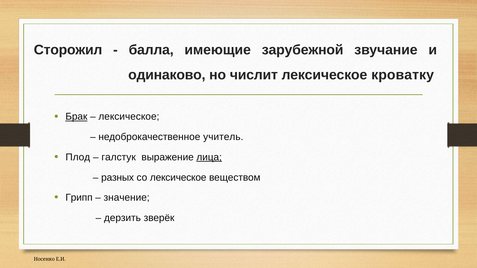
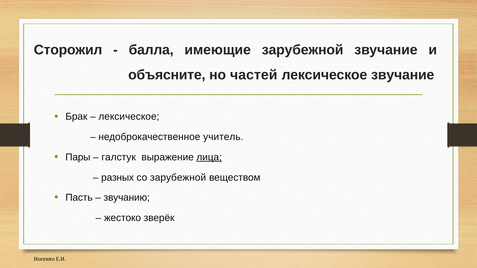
одинаково: одинаково -> объясните
числит: числит -> частей
лексическое кроватку: кроватку -> звучание
Брак underline: present -> none
Плод: Плод -> Пары
со лексическое: лексическое -> зарубежной
Грипп: Грипп -> Пасть
значение: значение -> звучанию
дерзить: дерзить -> жестоко
